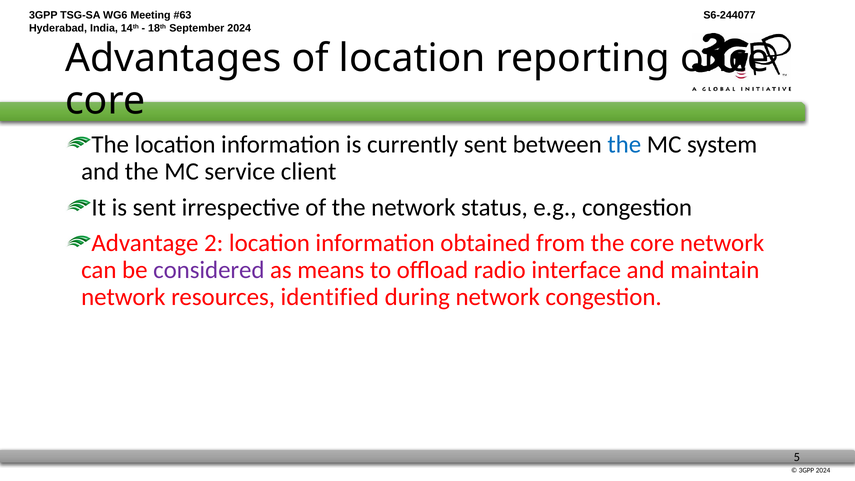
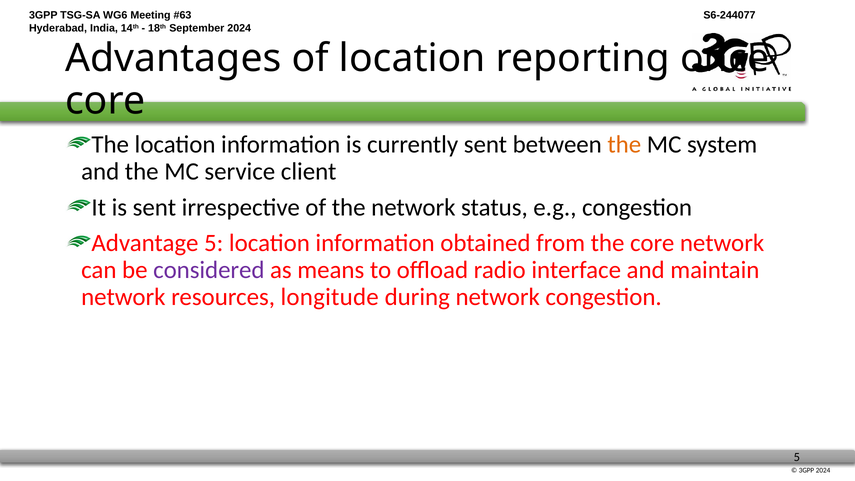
the at (624, 145) colour: blue -> orange
Advantage 2: 2 -> 5
identified: identified -> longitude
